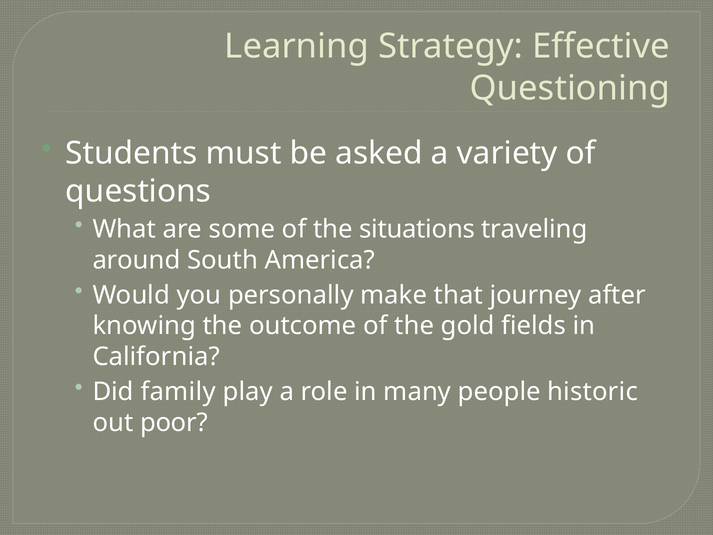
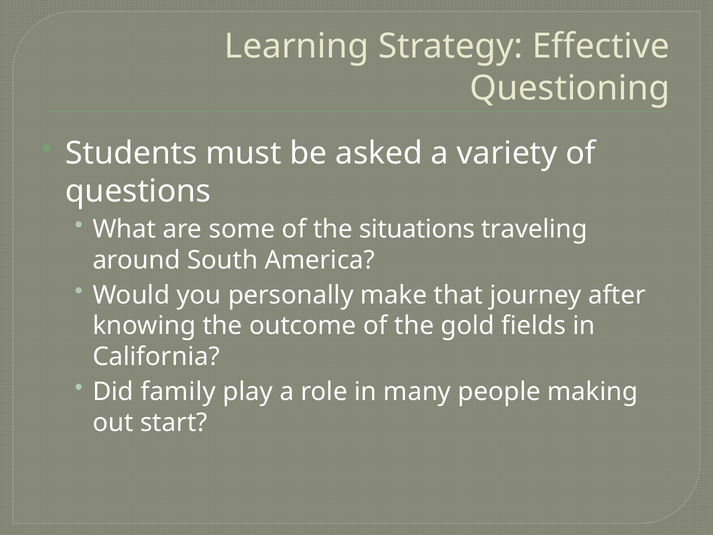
historic: historic -> making
poor: poor -> start
